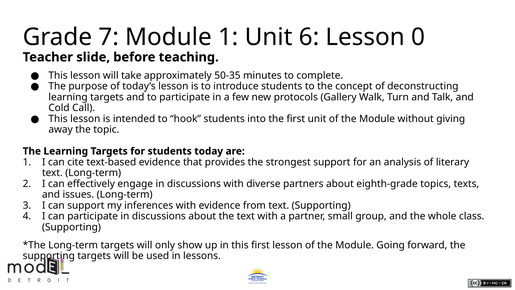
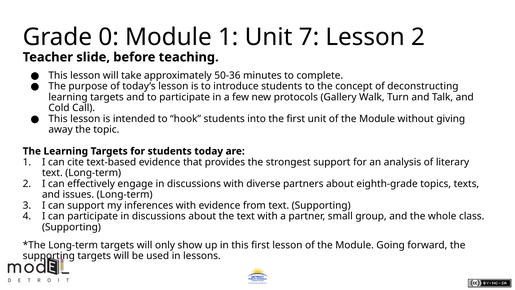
7: 7 -> 0
6: 6 -> 7
Lesson 0: 0 -> 2
50-35: 50-35 -> 50-36
